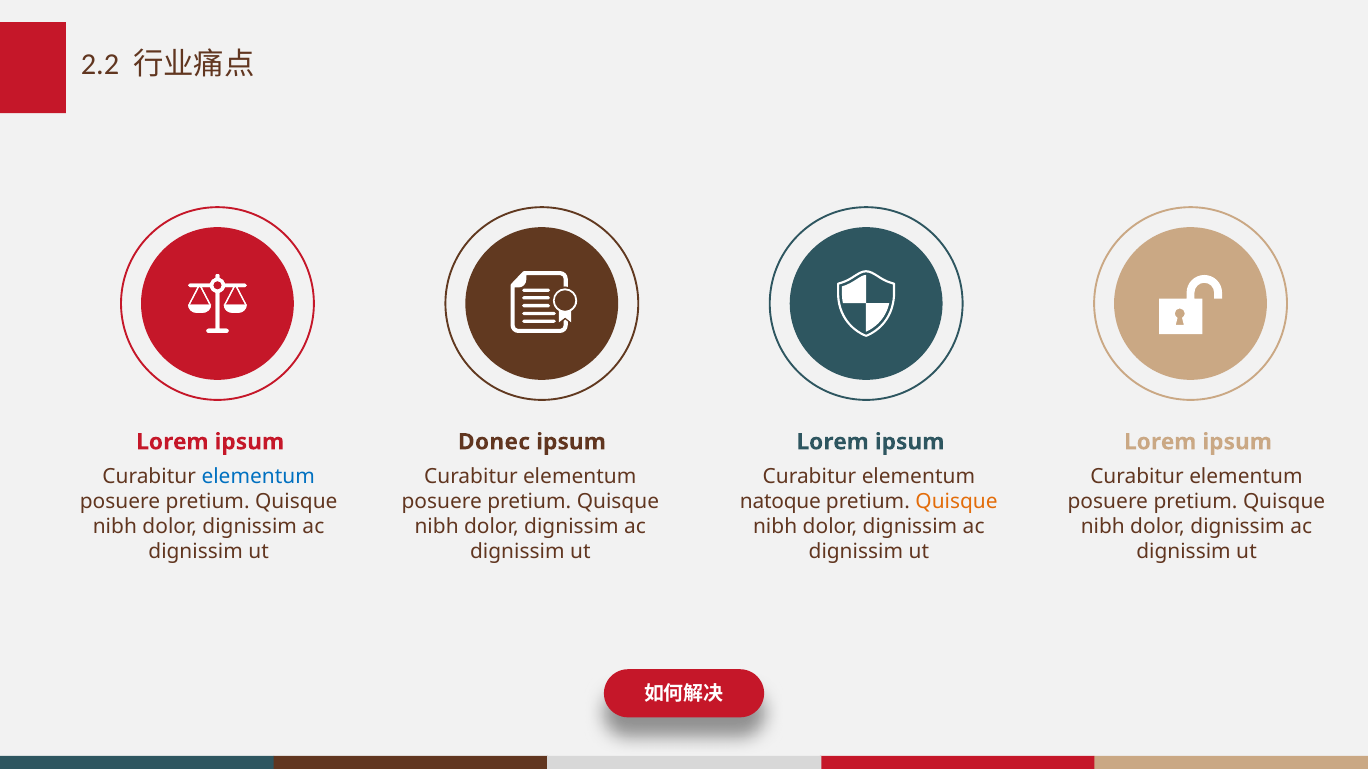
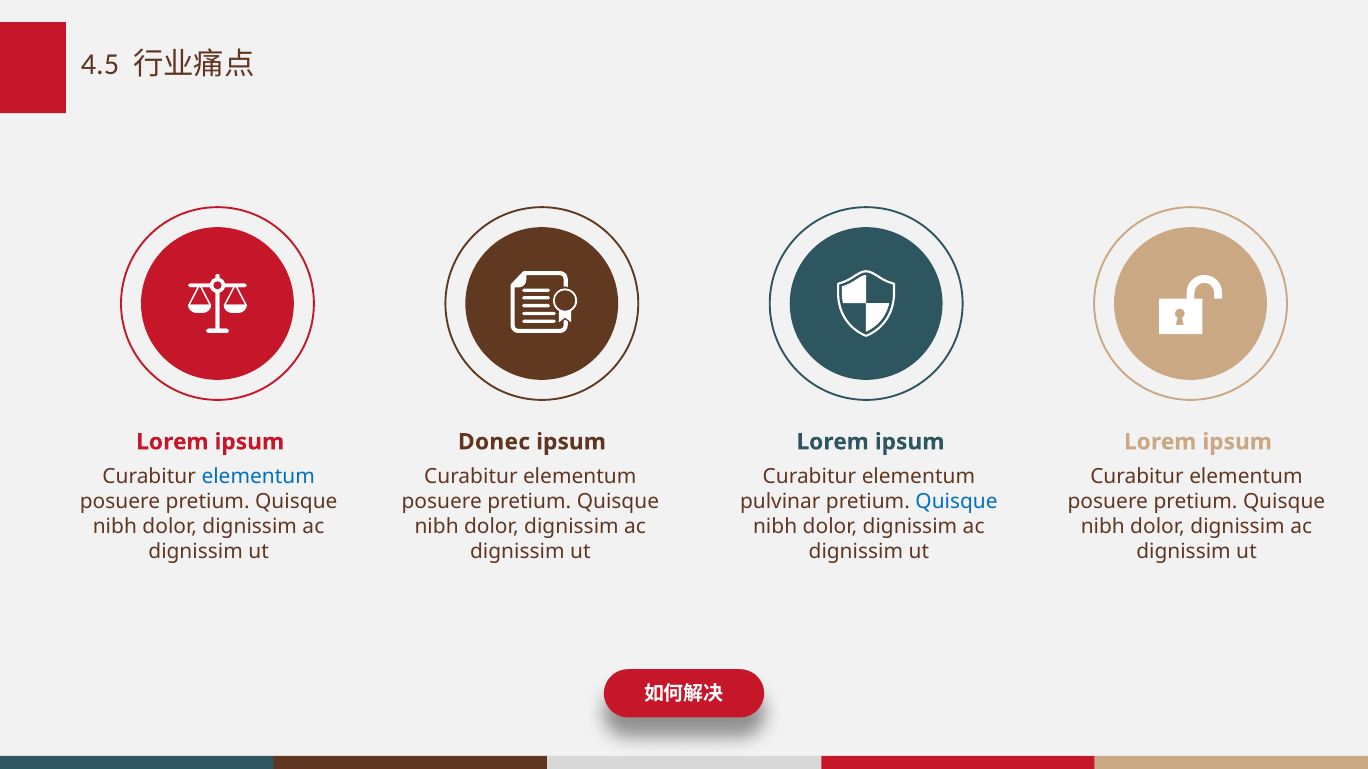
2.2: 2.2 -> 4.5
natoque: natoque -> pulvinar
Quisque at (957, 502) colour: orange -> blue
